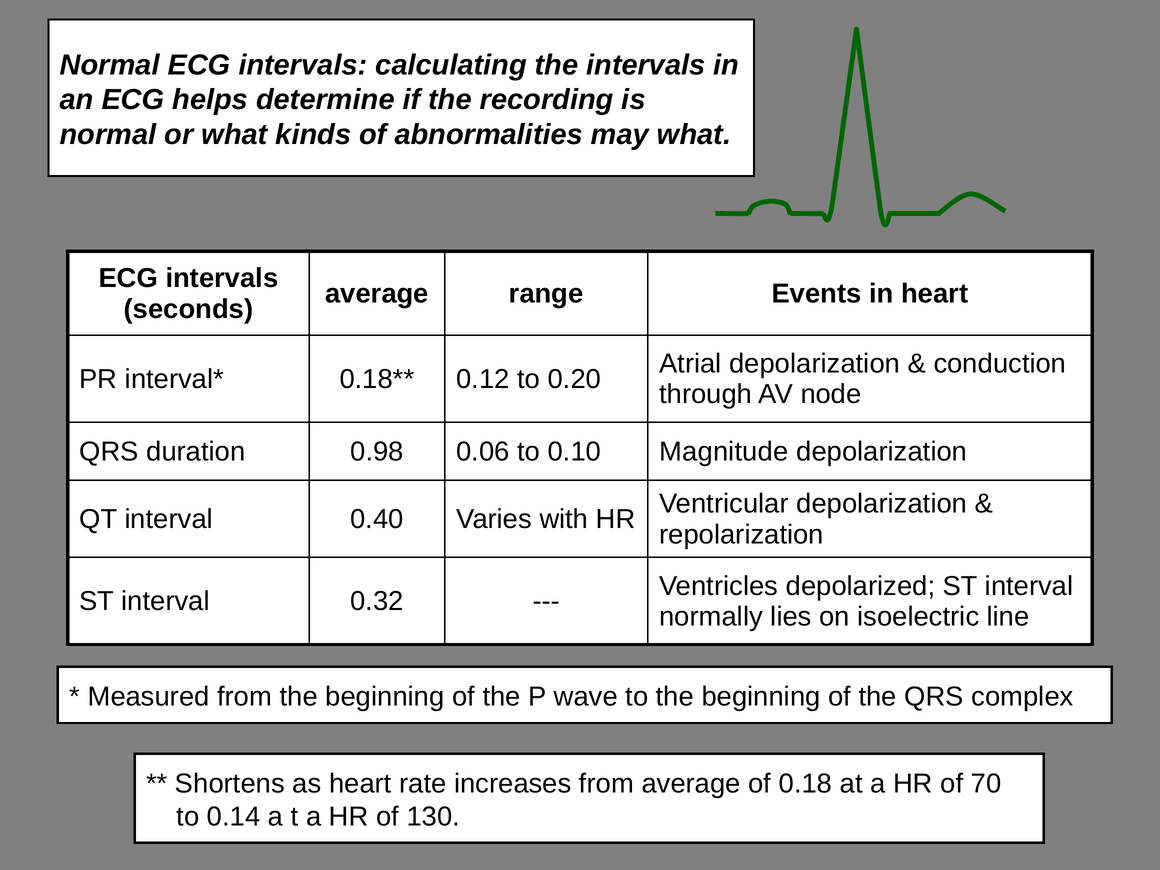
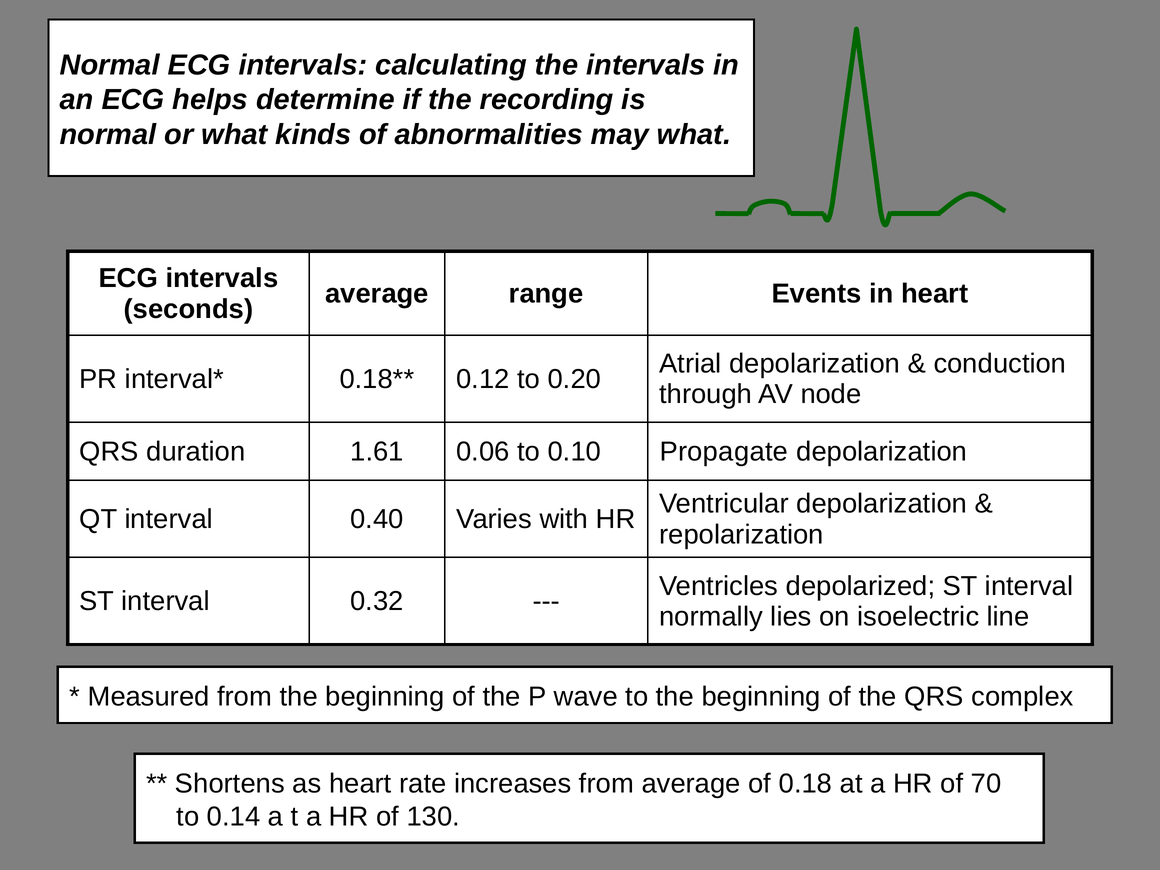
0.98: 0.98 -> 1.61
Magnitude: Magnitude -> Propagate
